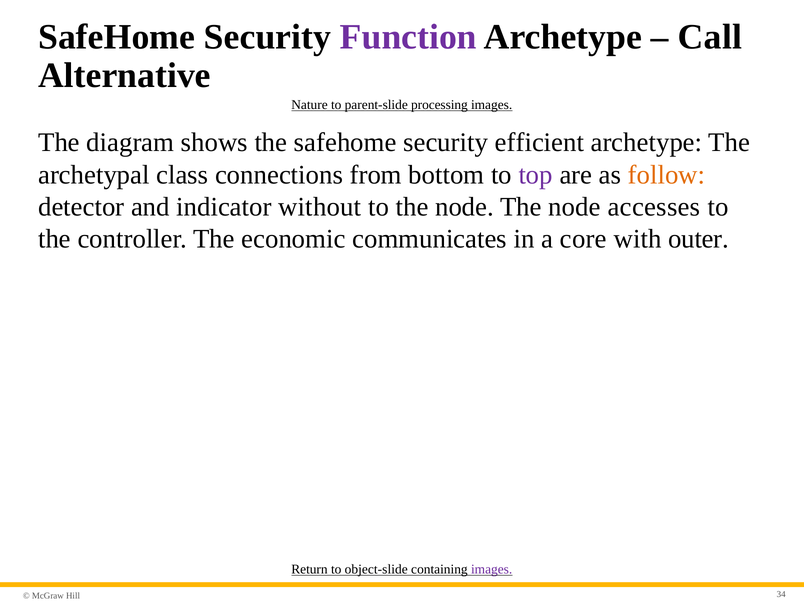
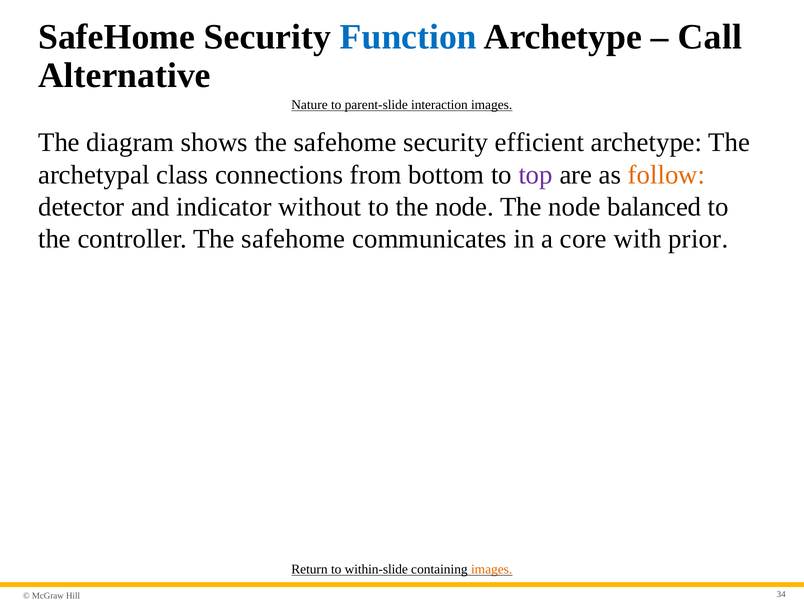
Function colour: purple -> blue
processing: processing -> interaction
accesses: accesses -> balanced
controller The economic: economic -> safehome
outer: outer -> prior
object-slide: object-slide -> within-slide
images at (492, 569) colour: purple -> orange
